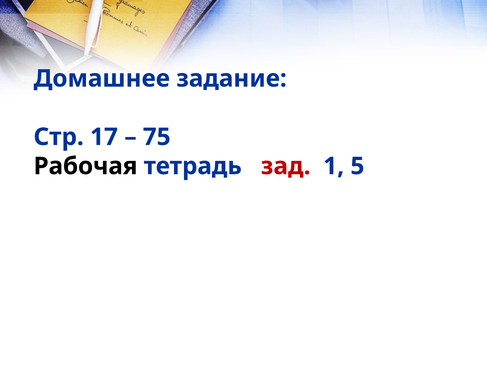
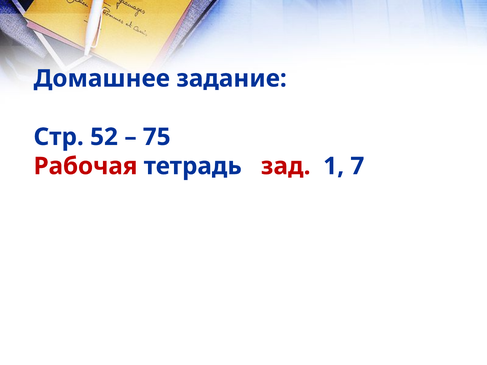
17: 17 -> 52
Рабочая colour: black -> red
5: 5 -> 7
